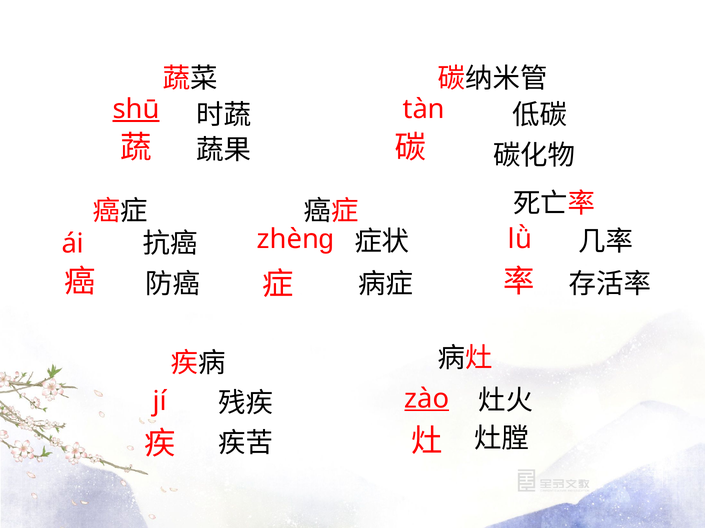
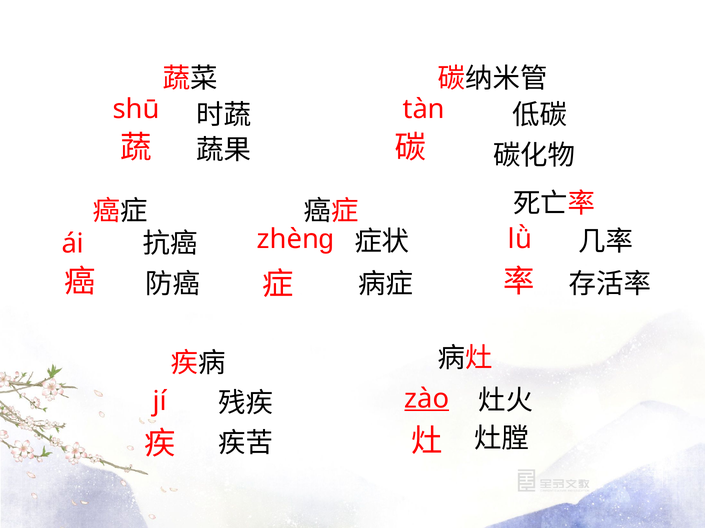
shū underline: present -> none
